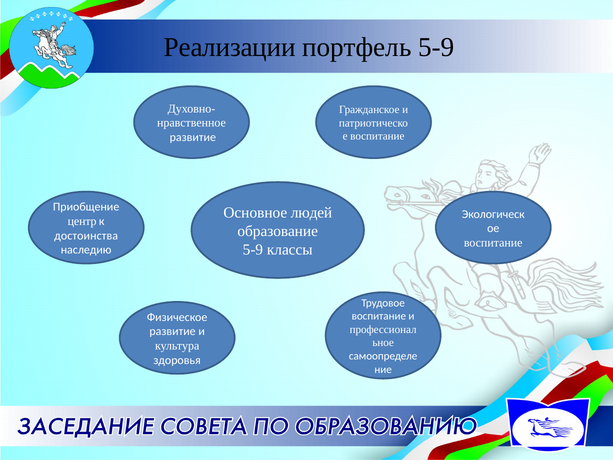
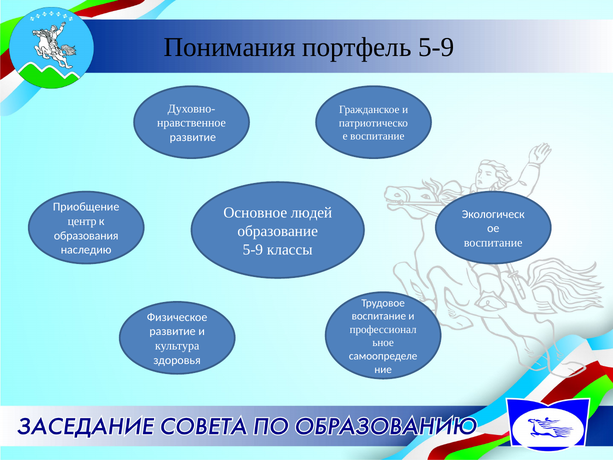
Реализации: Реализации -> Понимания
достоинства: достоинства -> образования
